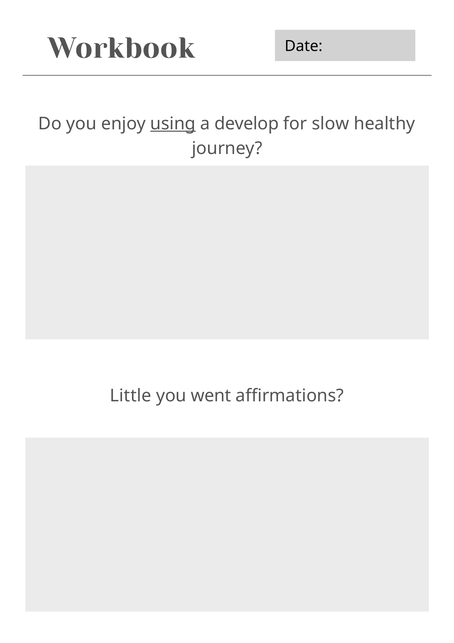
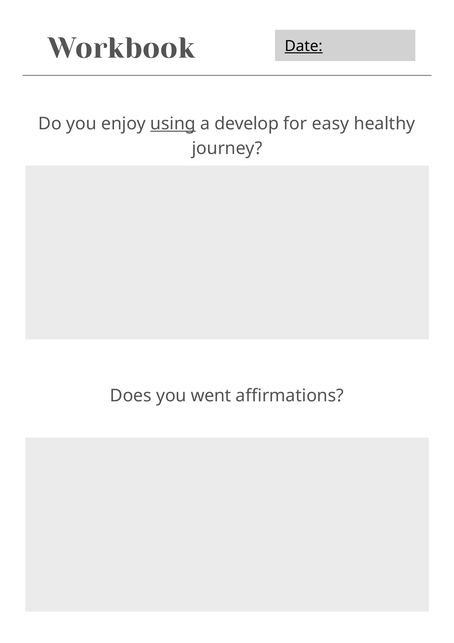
Date underline: none -> present
slow: slow -> easy
Little: Little -> Does
